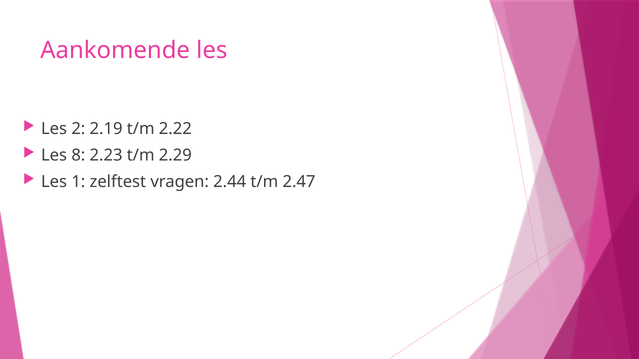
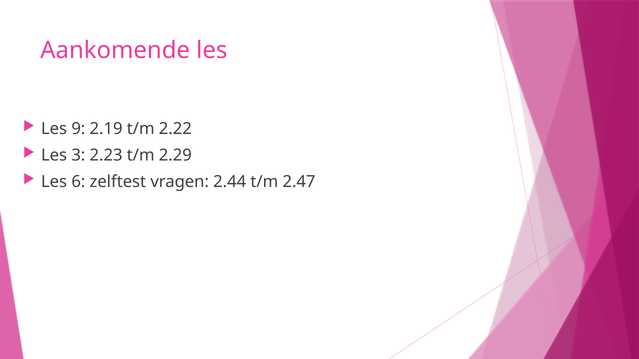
2: 2 -> 9
8: 8 -> 3
1: 1 -> 6
